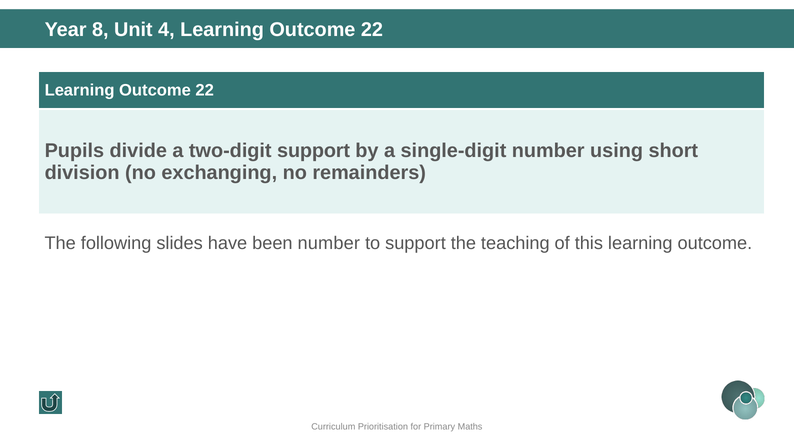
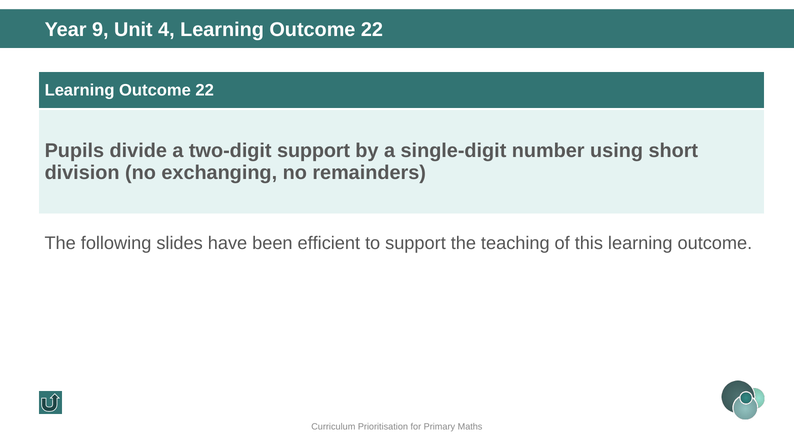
8: 8 -> 9
been number: number -> efficient
